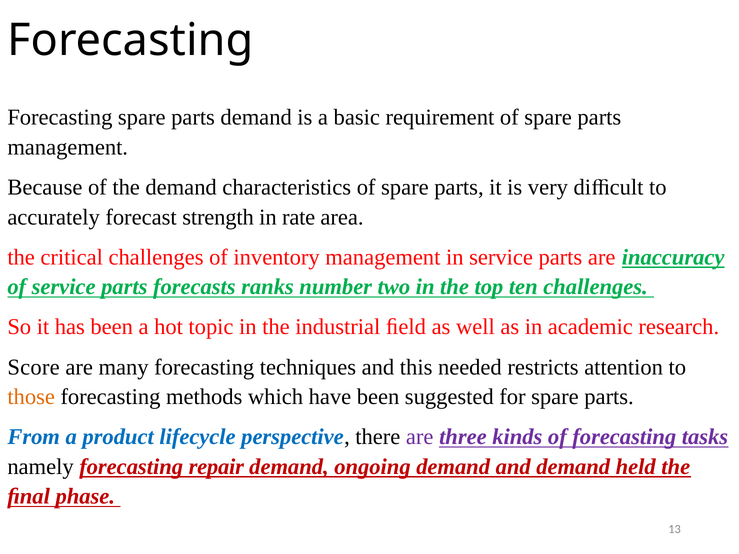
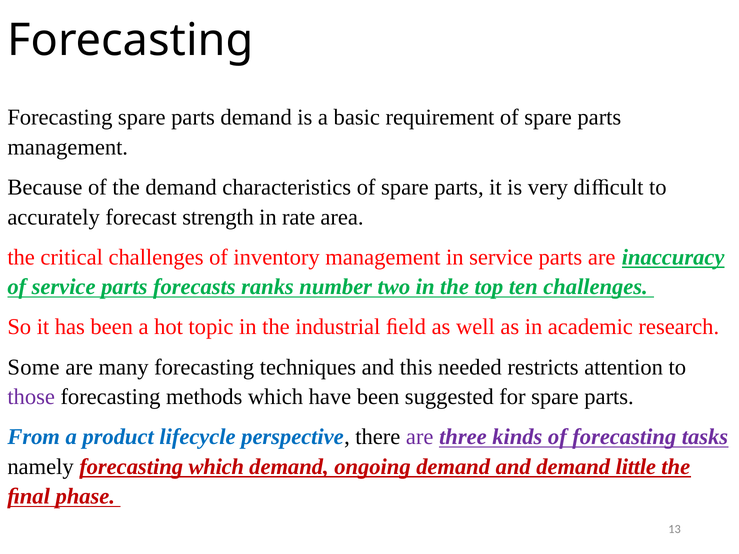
Score: Score -> Some
those colour: orange -> purple
forecasting repair: repair -> which
held: held -> little
